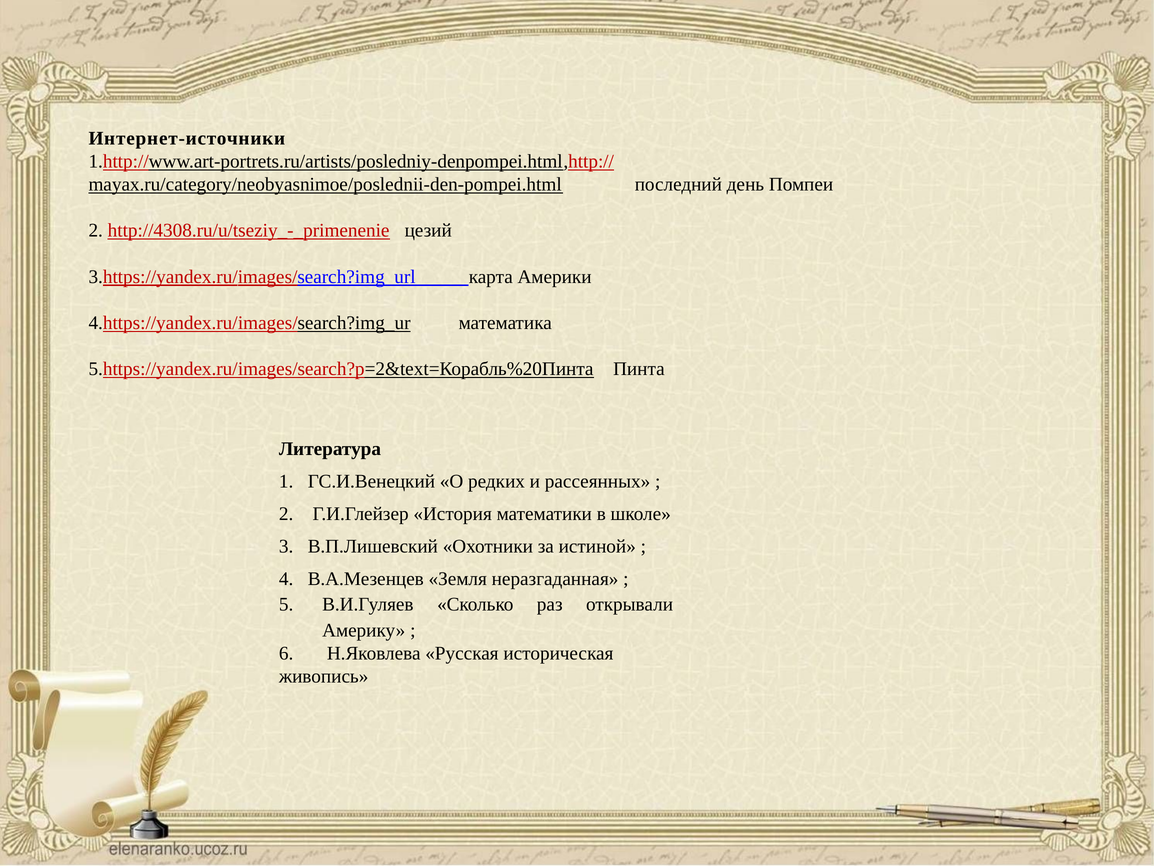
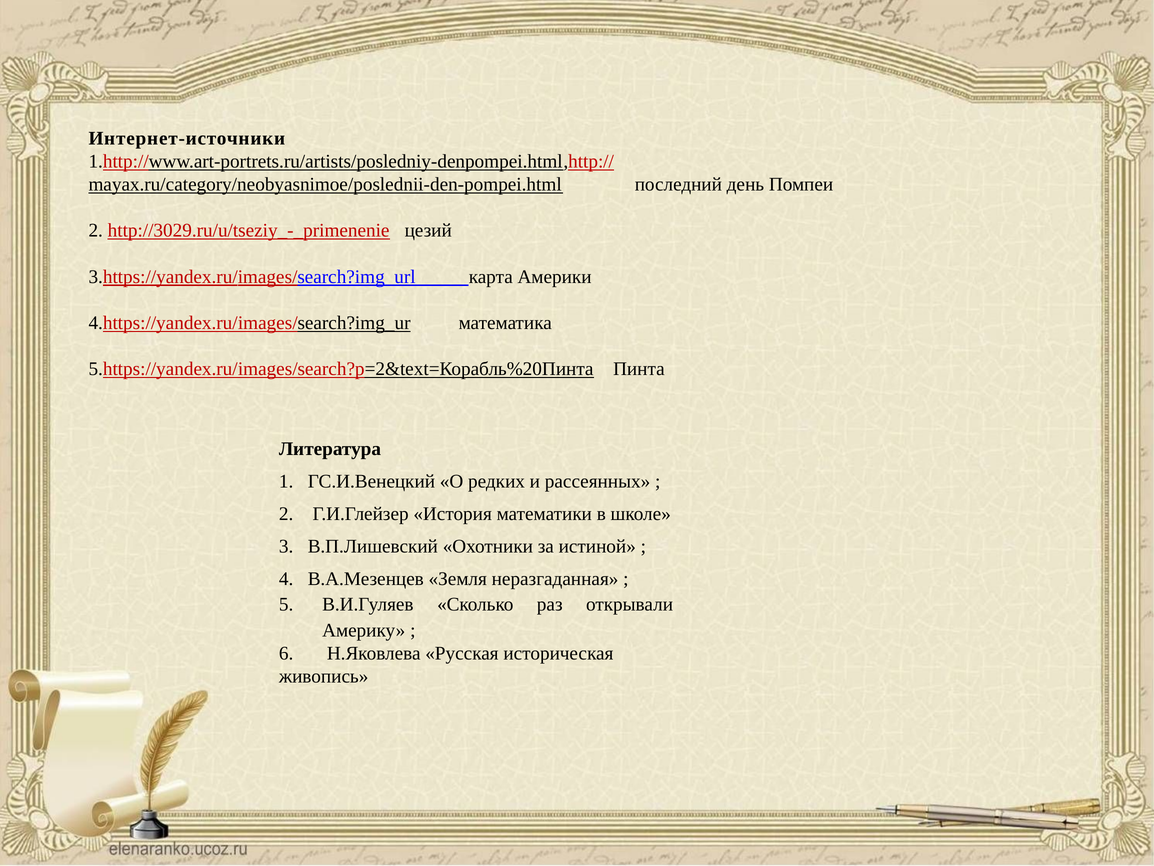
http://4308.ru/u/tseziy_-_primenenie: http://4308.ru/u/tseziy_-_primenenie -> http://3029.ru/u/tseziy_-_primenenie
